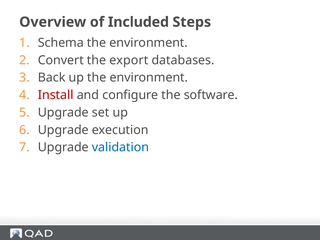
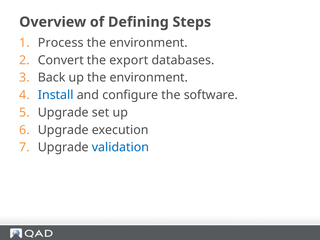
Included: Included -> Defining
Schema: Schema -> Process
Install colour: red -> blue
